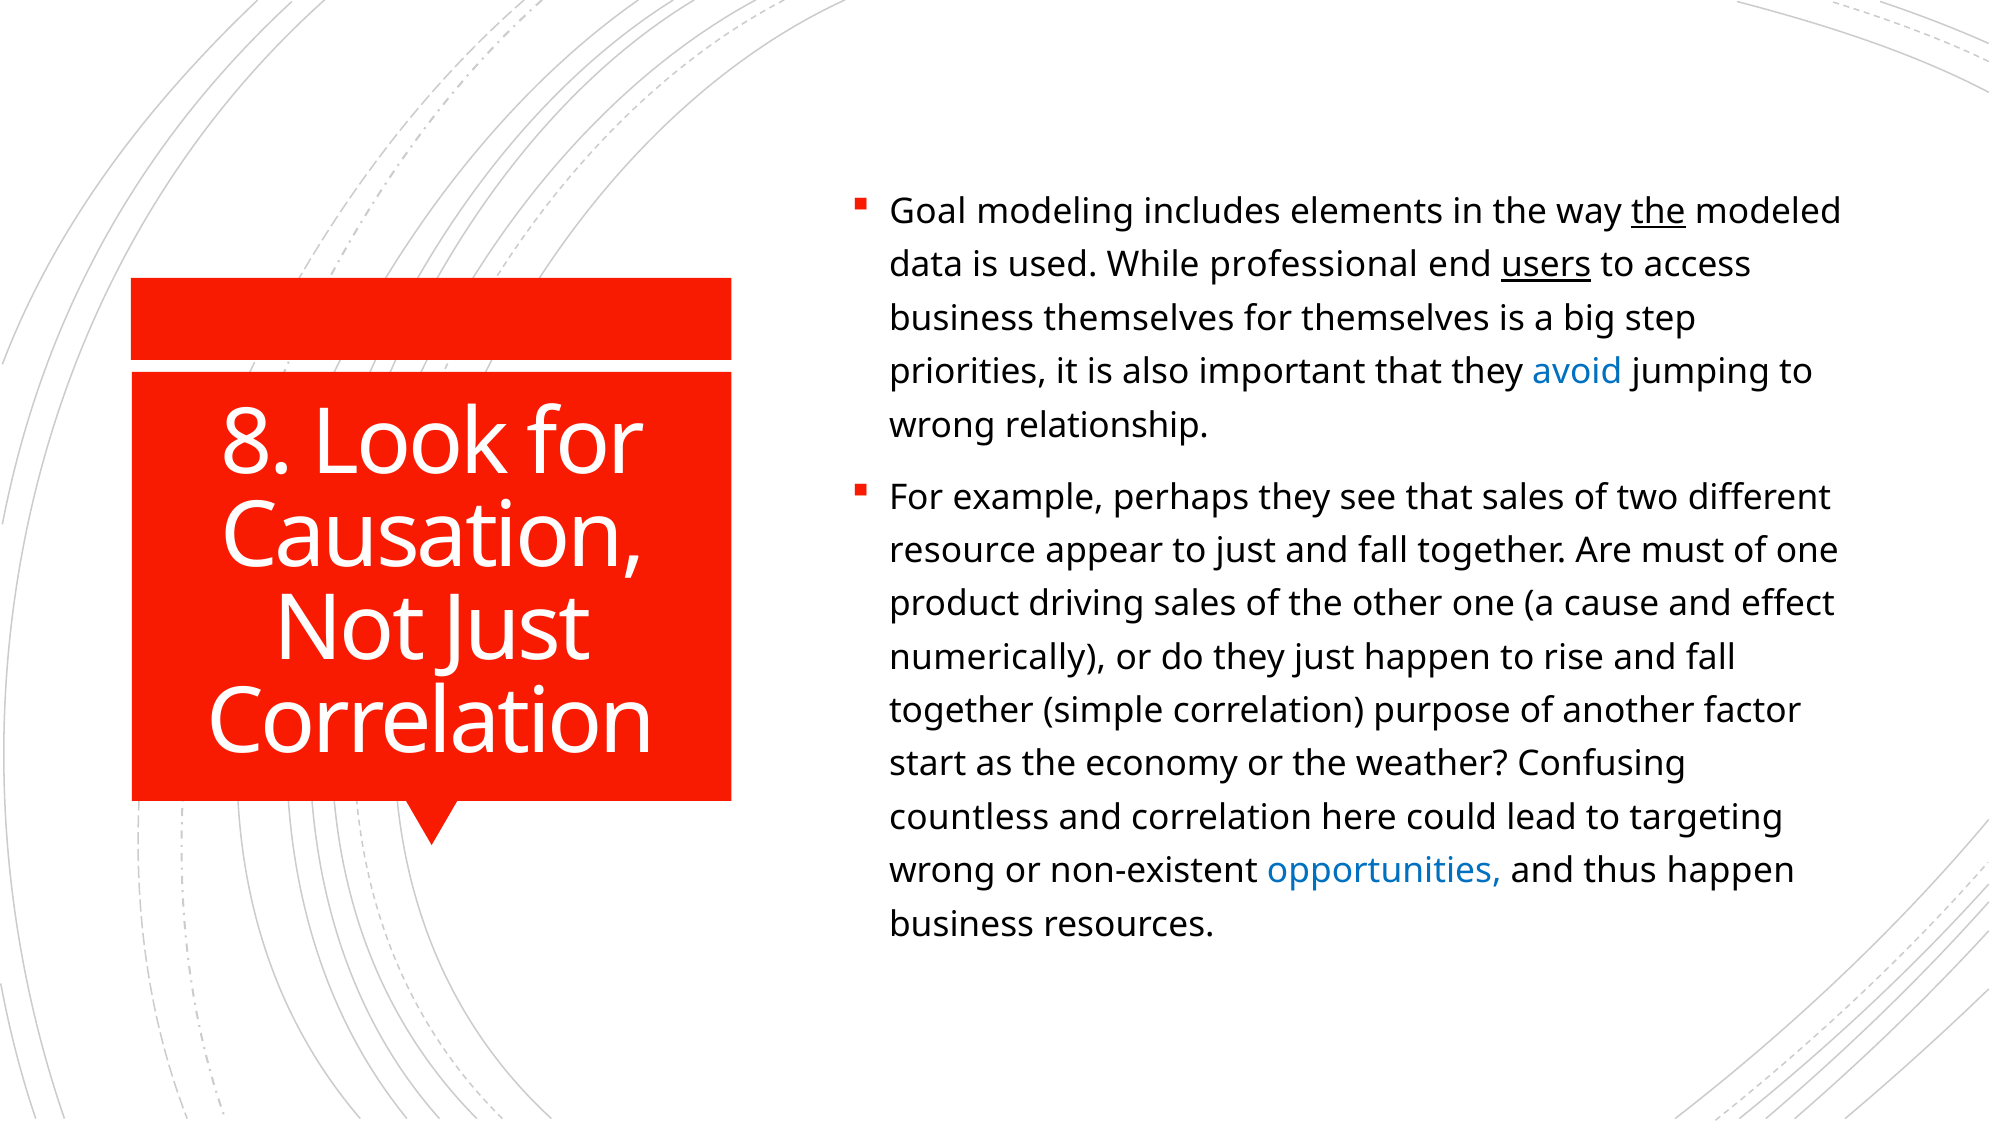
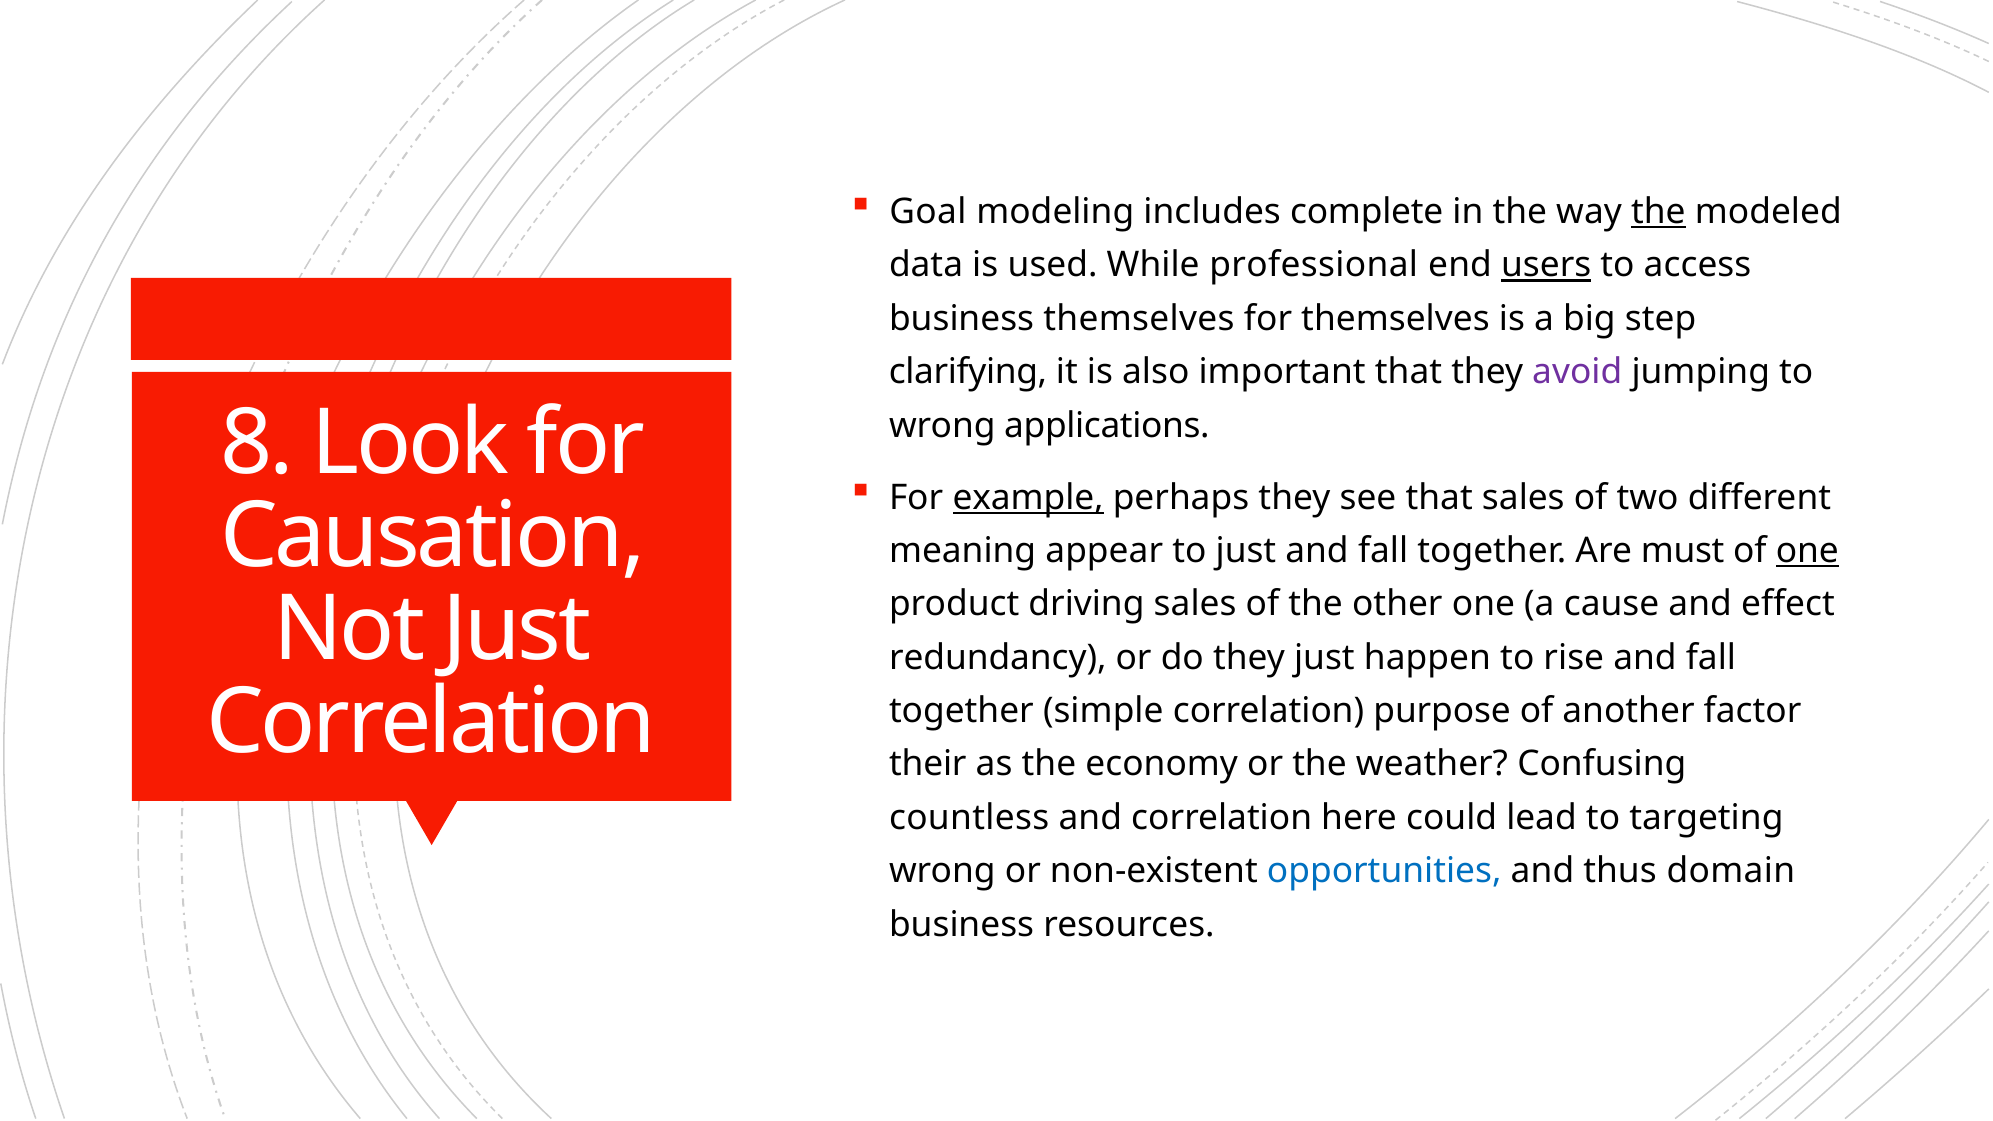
elements: elements -> complete
priorities: priorities -> clarifying
avoid colour: blue -> purple
relationship: relationship -> applications
example underline: none -> present
resource: resource -> meaning
one at (1807, 551) underline: none -> present
numerically: numerically -> redundancy
start: start -> their
thus happen: happen -> domain
